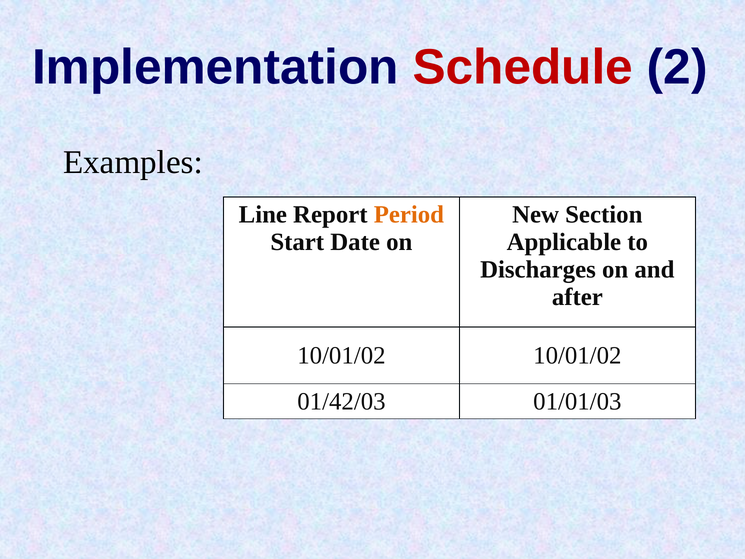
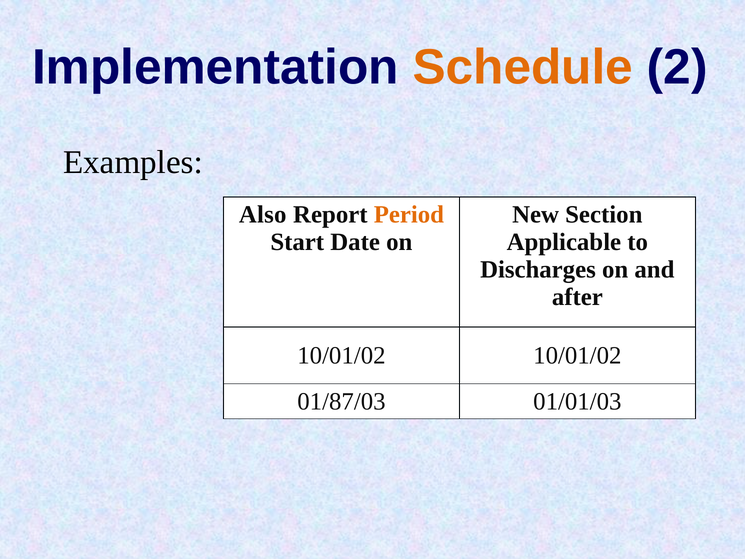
Schedule colour: red -> orange
Line: Line -> Also
01/42/03: 01/42/03 -> 01/87/03
